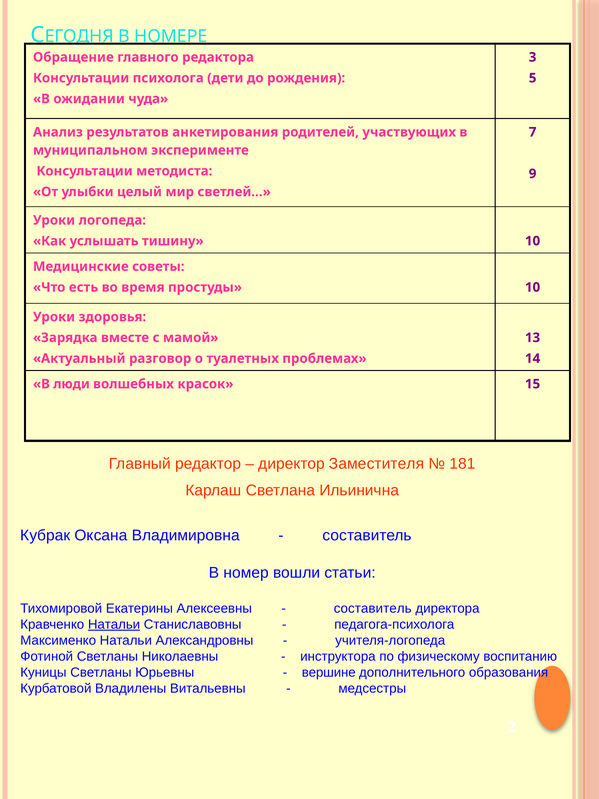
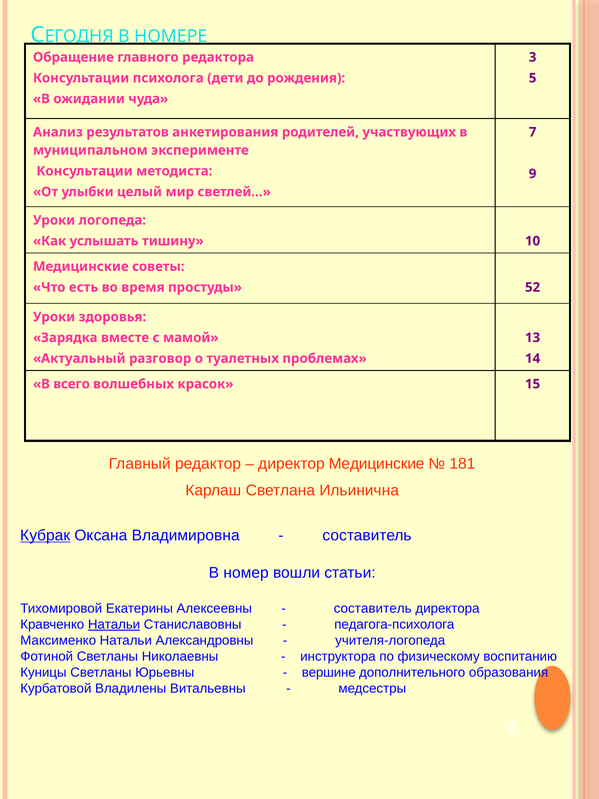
простуды 10: 10 -> 52
люди: люди -> всего
директор Заместителя: Заместителя -> Медицинские
Кубрак underline: none -> present
